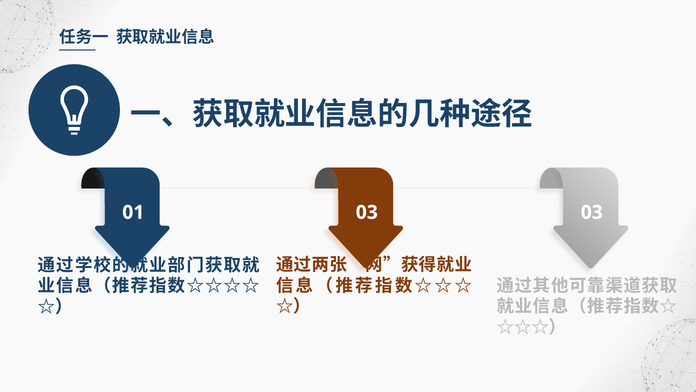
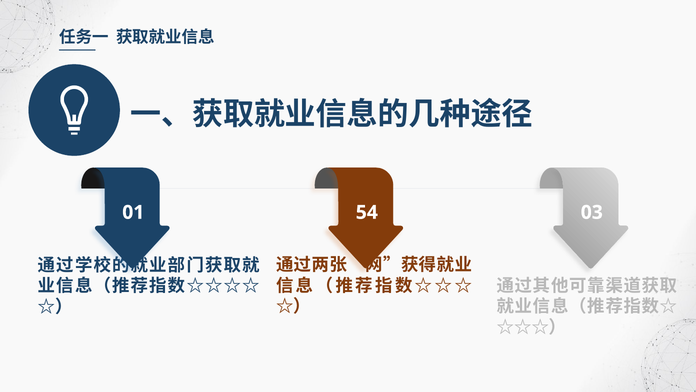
01 03: 03 -> 54
